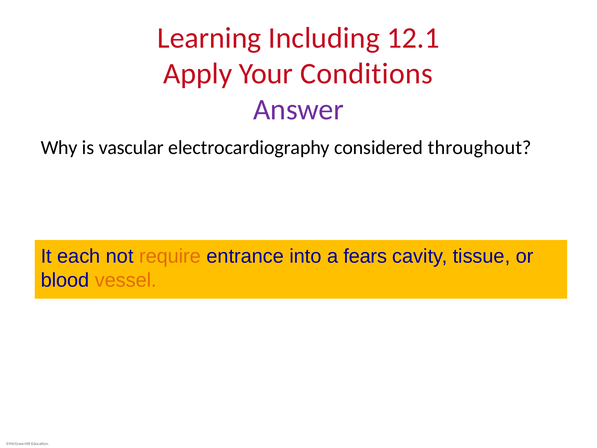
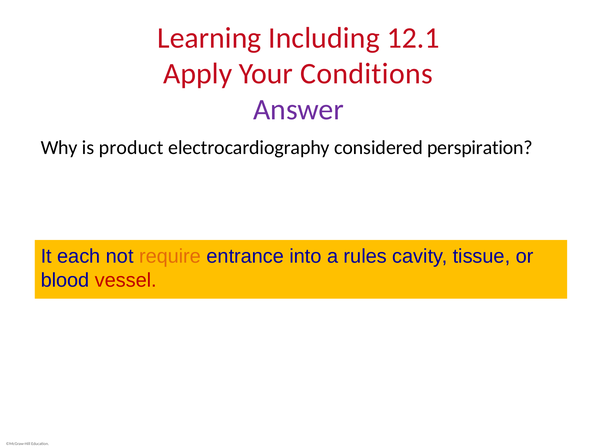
vascular: vascular -> product
throughout: throughout -> perspiration
fears: fears -> rules
vessel colour: orange -> red
